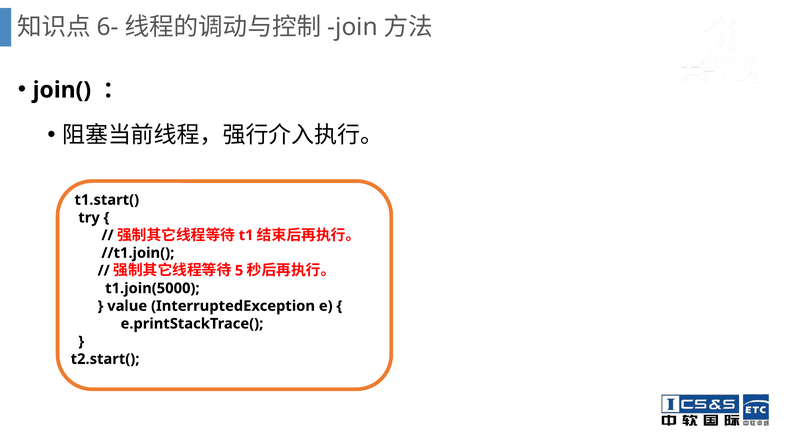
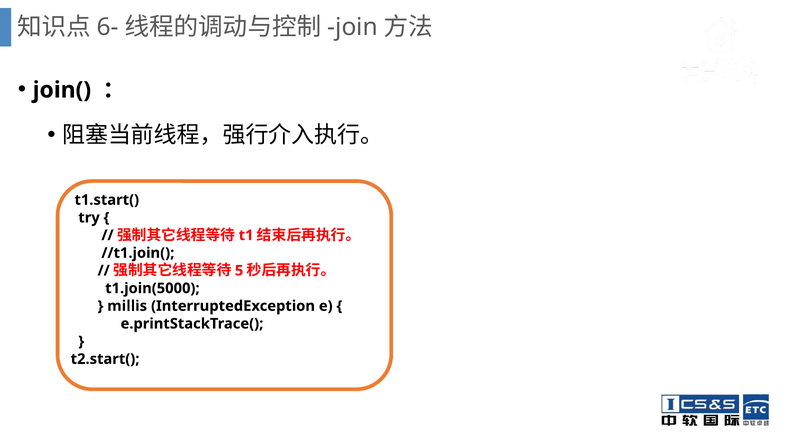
value: value -> millis
